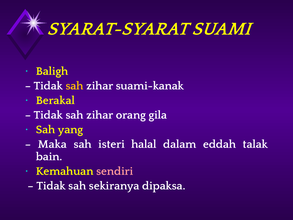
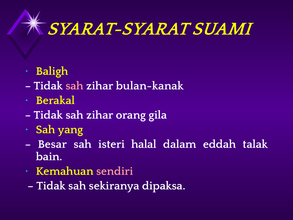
sah at (75, 86) colour: yellow -> pink
suami-kanak: suami-kanak -> bulan-kanak
Maka: Maka -> Besar
